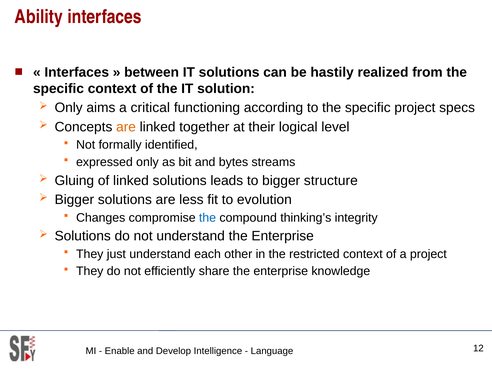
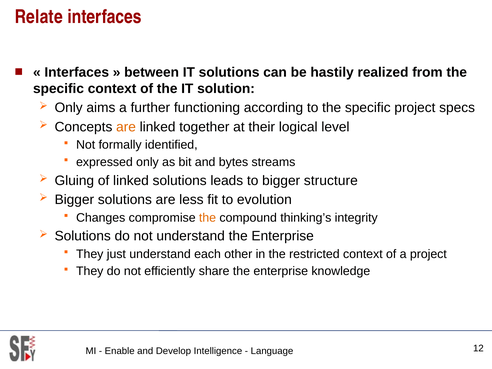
Ability: Ability -> Relate
critical: critical -> further
the at (208, 218) colour: blue -> orange
